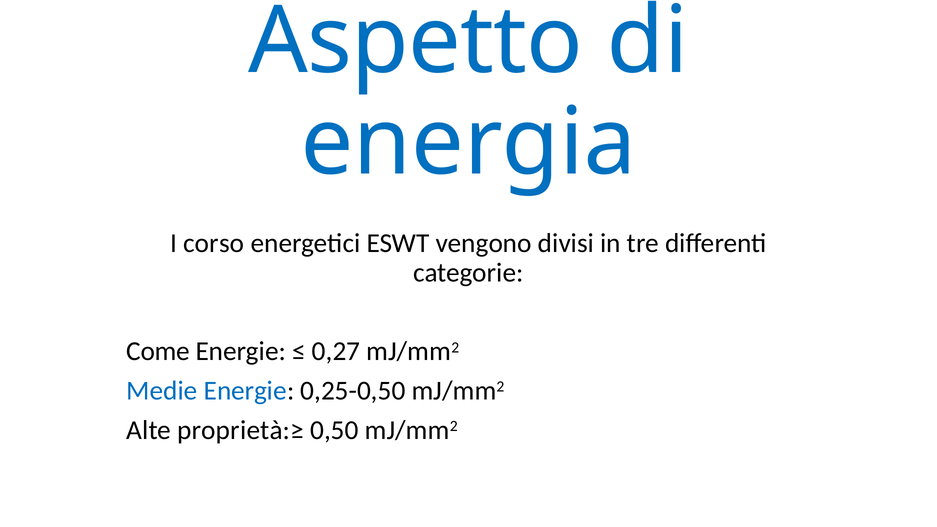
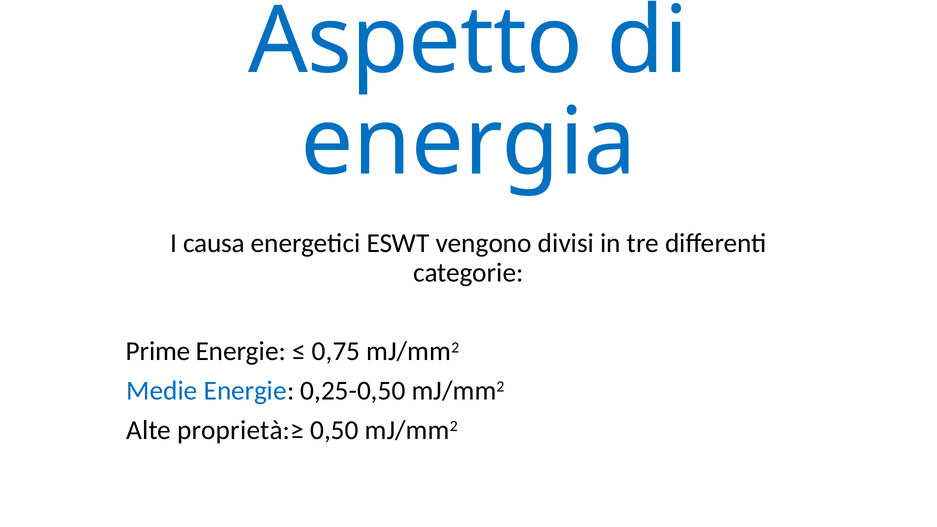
corso: corso -> causa
Come: Come -> Prime
0,27: 0,27 -> 0,75
